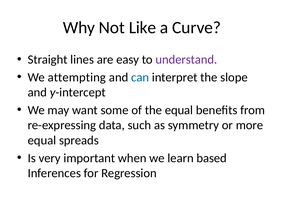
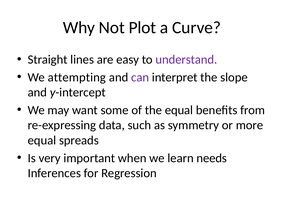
Like: Like -> Plot
can colour: blue -> purple
based: based -> needs
